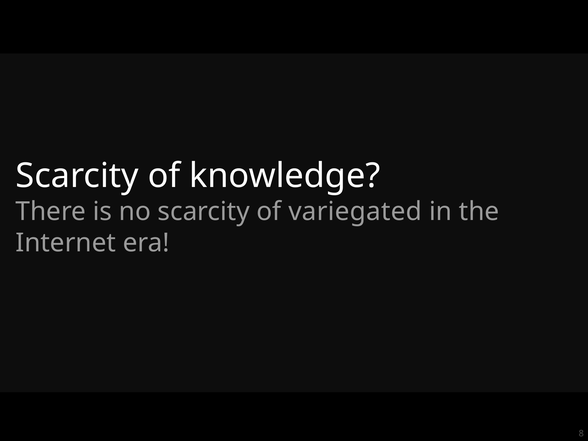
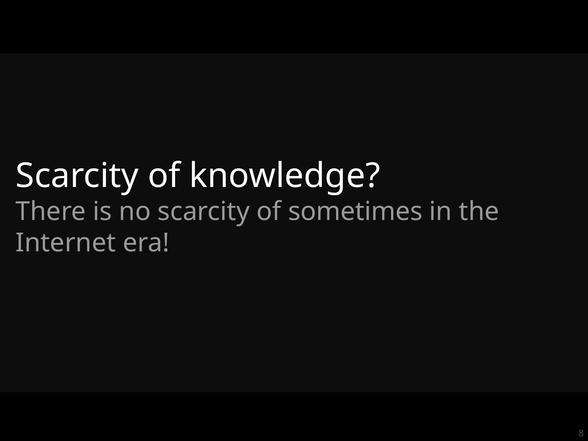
variegated: variegated -> sometimes
